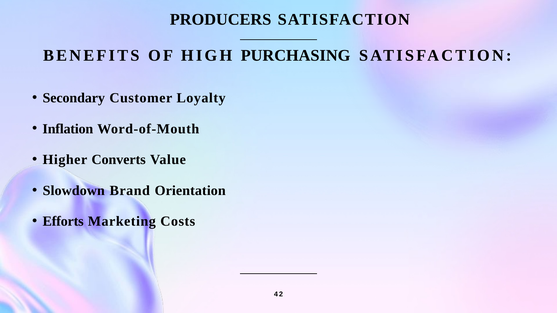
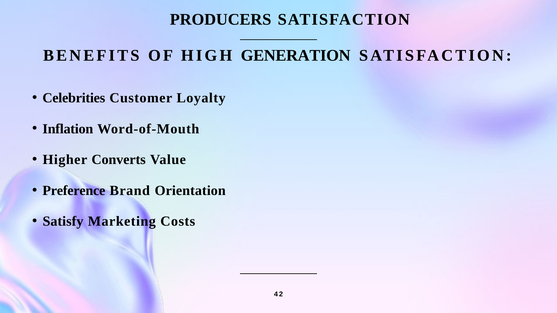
PURCHASING: PURCHASING -> GENERATION
Secondary: Secondary -> Celebrities
Slowdown: Slowdown -> Preference
Efforts: Efforts -> Satisfy
